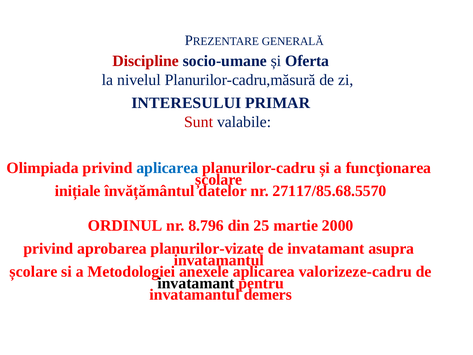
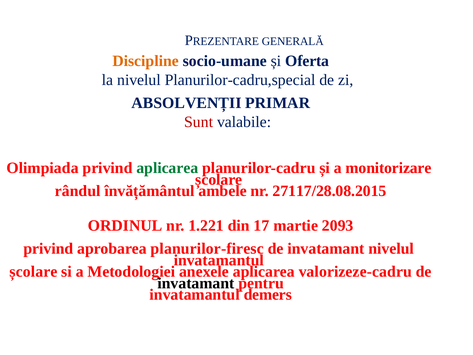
Discipline colour: red -> orange
Planurilor-cadru,măsură: Planurilor-cadru,măsură -> Planurilor-cadru,special
INTERESULUI: INTERESULUI -> ABSOLVENȚII
aplicarea at (167, 168) colour: blue -> green
funcţionarea: funcţionarea -> monitorizare
inițiale: inițiale -> rândul
datelor: datelor -> ambele
27117/85.68.5570: 27117/85.68.5570 -> 27117/28.08.2015
8.796: 8.796 -> 1.221
25: 25 -> 17
2000: 2000 -> 2093
planurilor-vizate: planurilor-vizate -> planurilor-firesc
invatamant asupra: asupra -> nivelul
